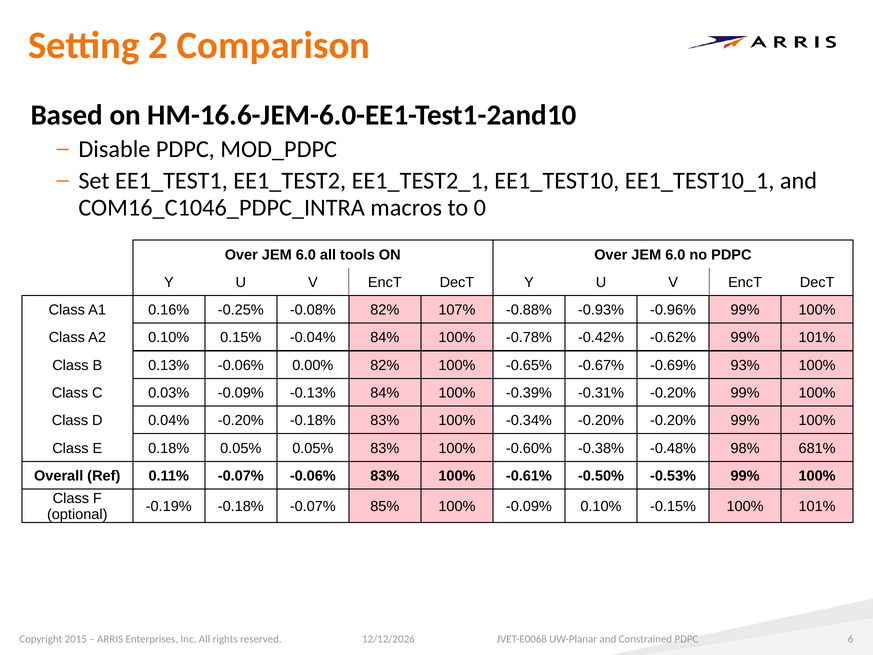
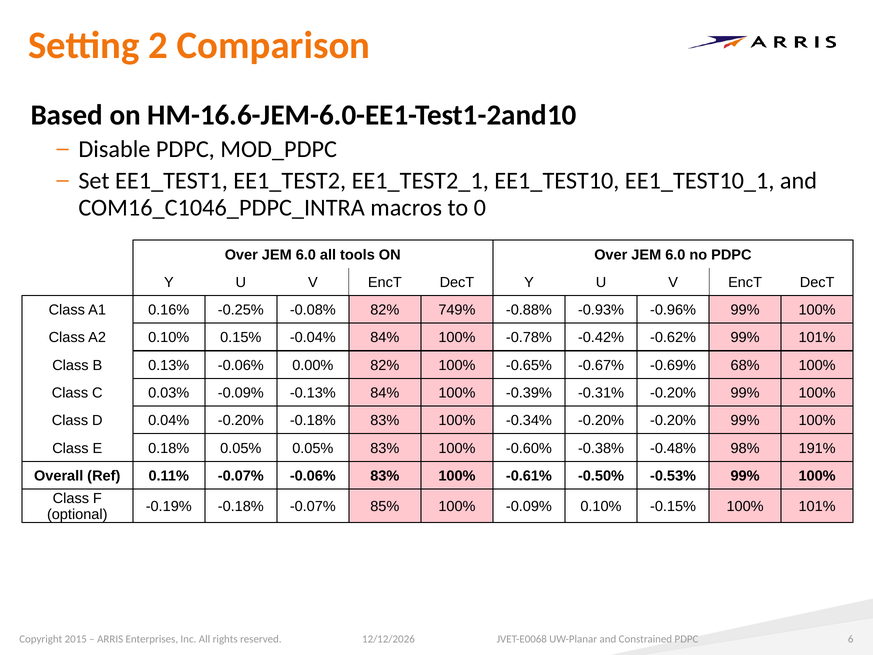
107%: 107% -> 749%
93%: 93% -> 68%
681%: 681% -> 191%
